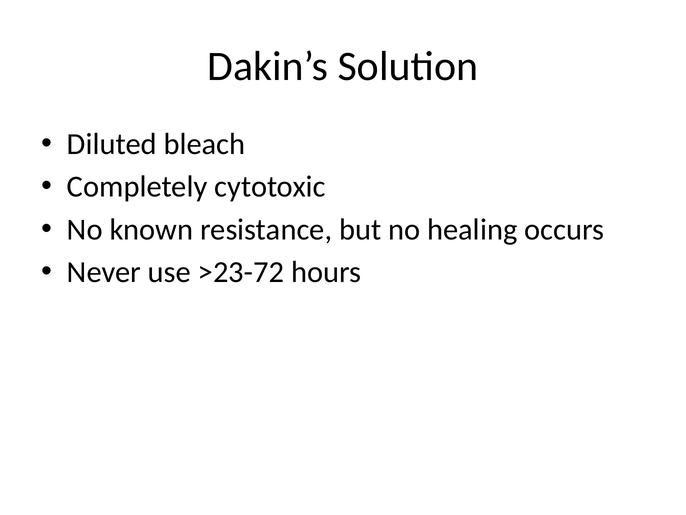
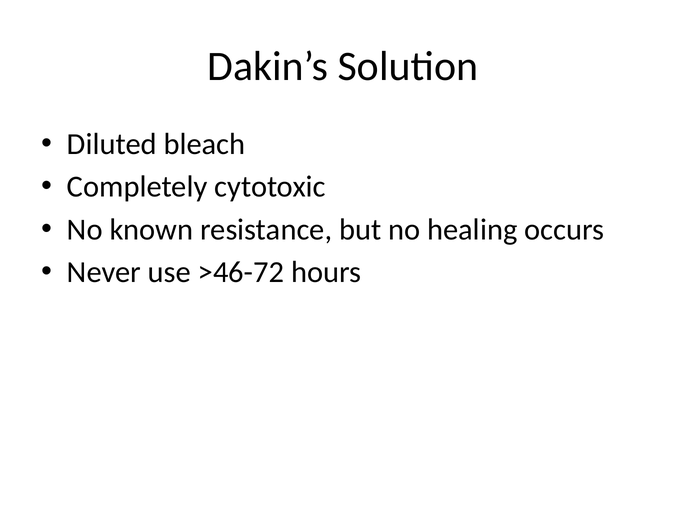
>23-72: >23-72 -> >46-72
